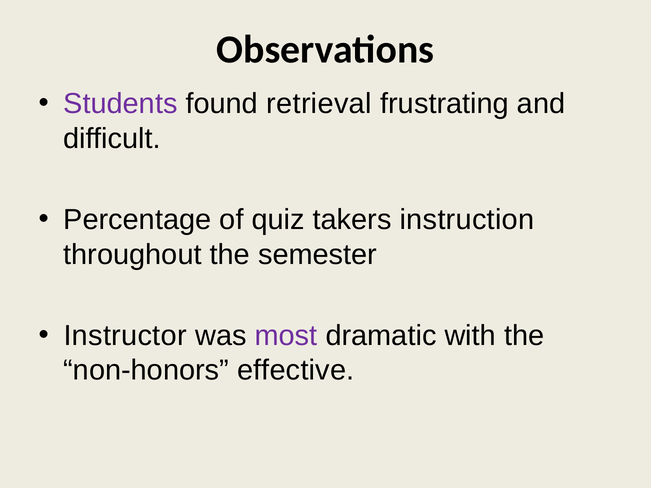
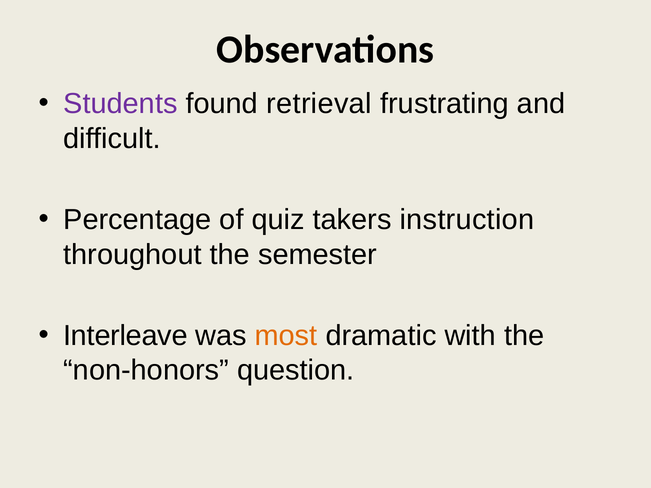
Instructor: Instructor -> Interleave
most colour: purple -> orange
effective: effective -> question
